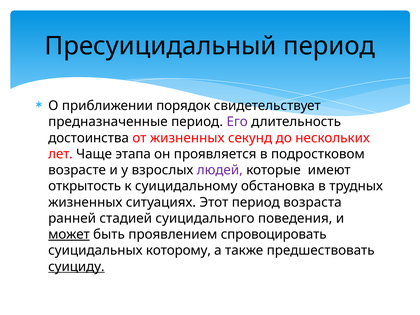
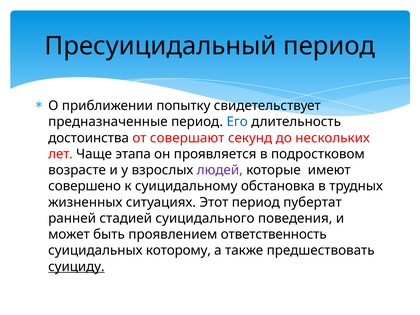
порядок: порядок -> попытку
Его colour: purple -> blue
от жизненных: жизненных -> совершают
открытость: открытость -> совершено
возраста: возраста -> пубертат
может underline: present -> none
спровоцировать: спровоцировать -> ответственность
